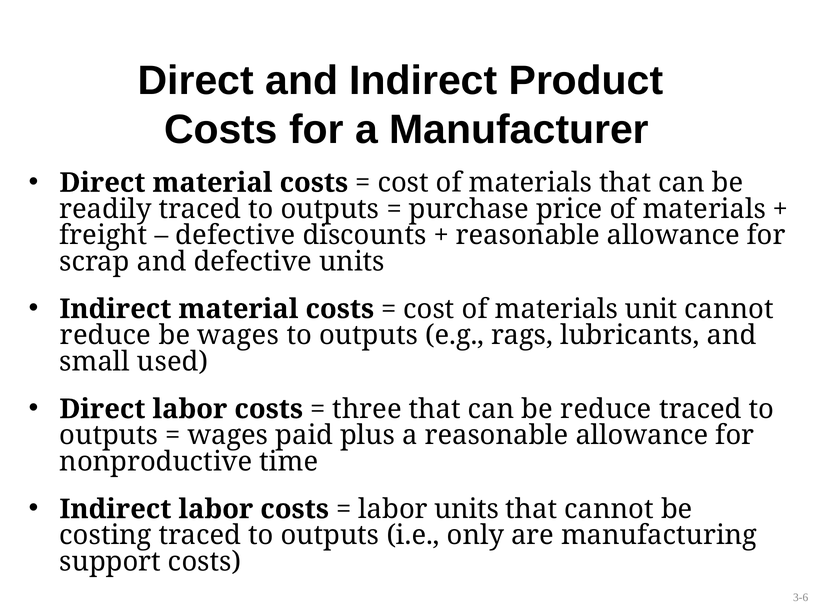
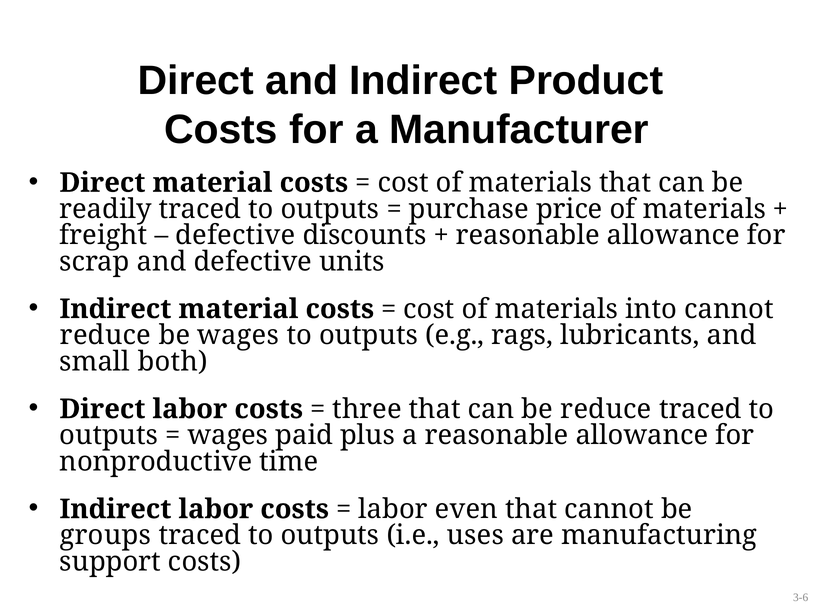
unit: unit -> into
used: used -> both
labor units: units -> even
costing: costing -> groups
only: only -> uses
